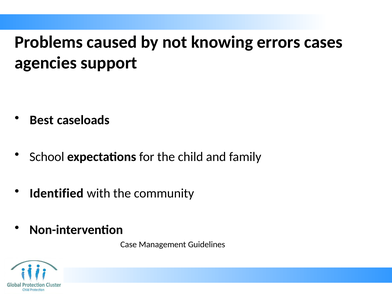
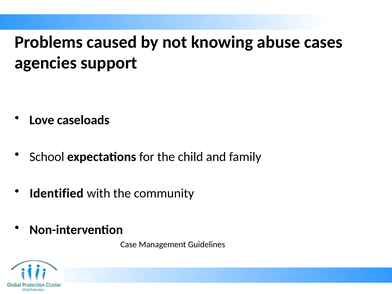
errors: errors -> abuse
Best: Best -> Love
